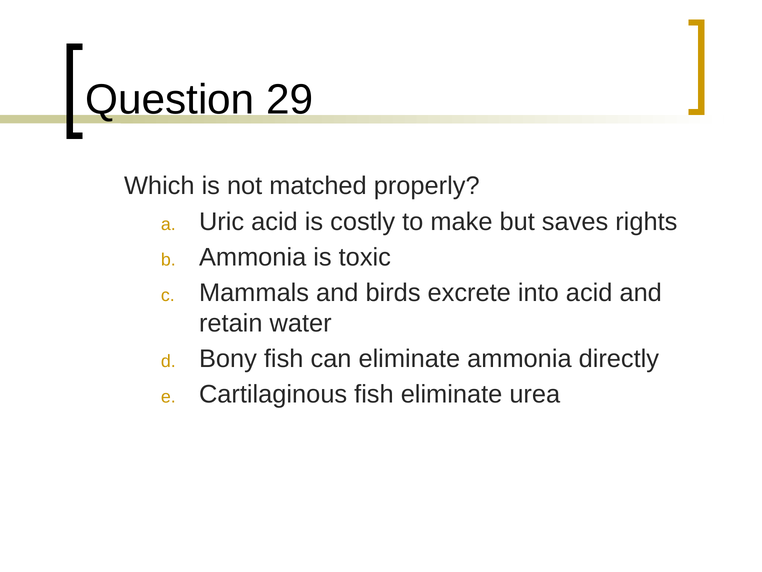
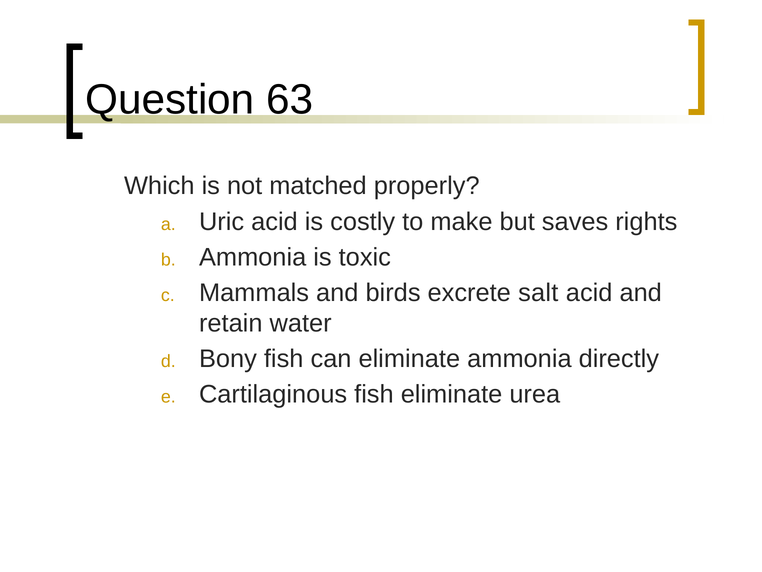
29: 29 -> 63
into: into -> salt
